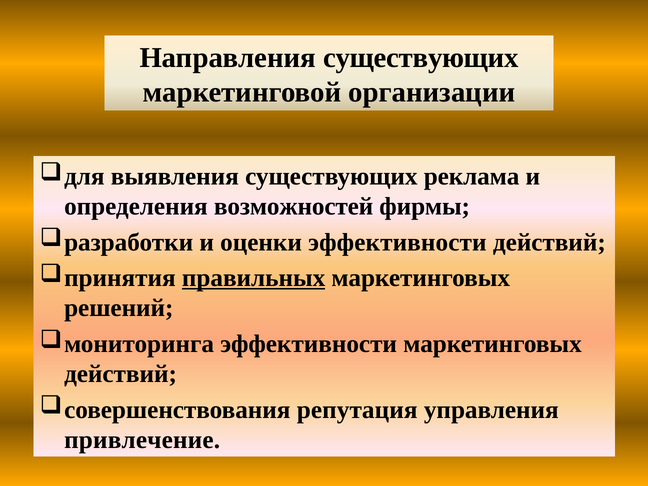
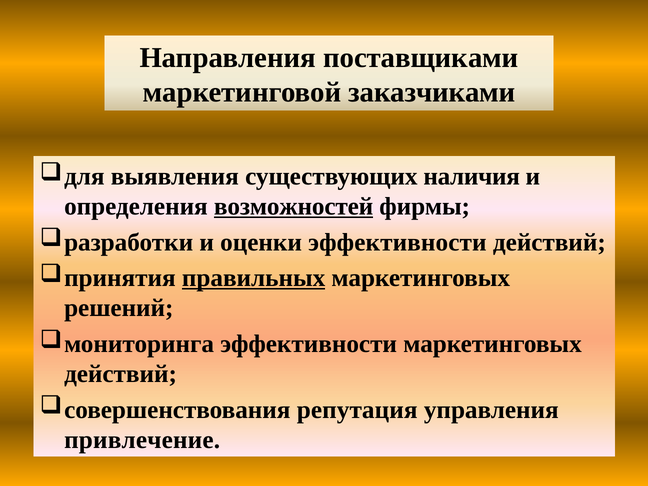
Направления существующих: существующих -> поставщиками
организации: организации -> заказчиками
реклама: реклама -> наличия
возможностей underline: none -> present
